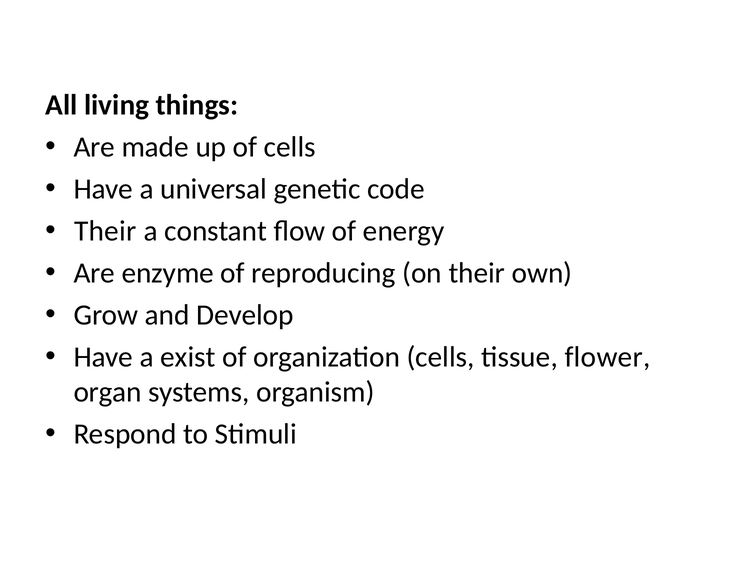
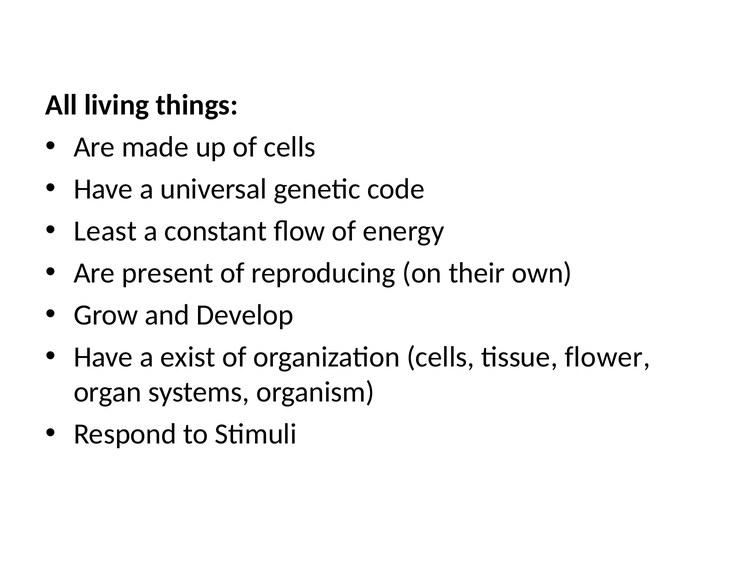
Their at (105, 231): Their -> Least
enzyme: enzyme -> present
